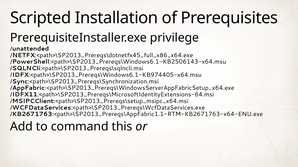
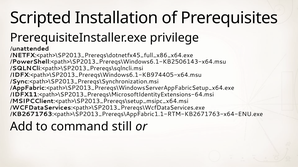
this: this -> still
